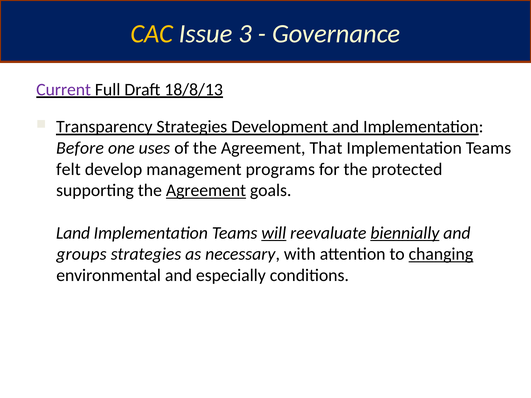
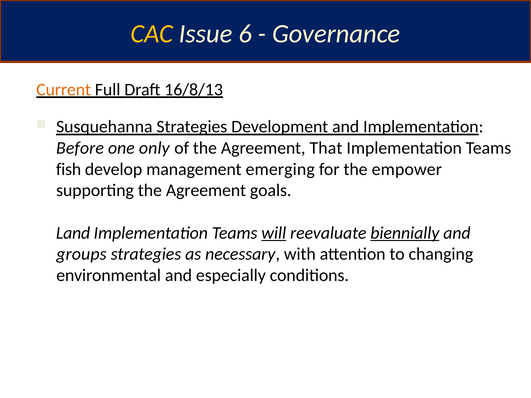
3: 3 -> 6
Current colour: purple -> orange
18/8/13: 18/8/13 -> 16/8/13
Transparency: Transparency -> Susquehanna
uses: uses -> only
felt: felt -> fish
programs: programs -> emerging
protected: protected -> empower
Agreement at (206, 191) underline: present -> none
changing underline: present -> none
